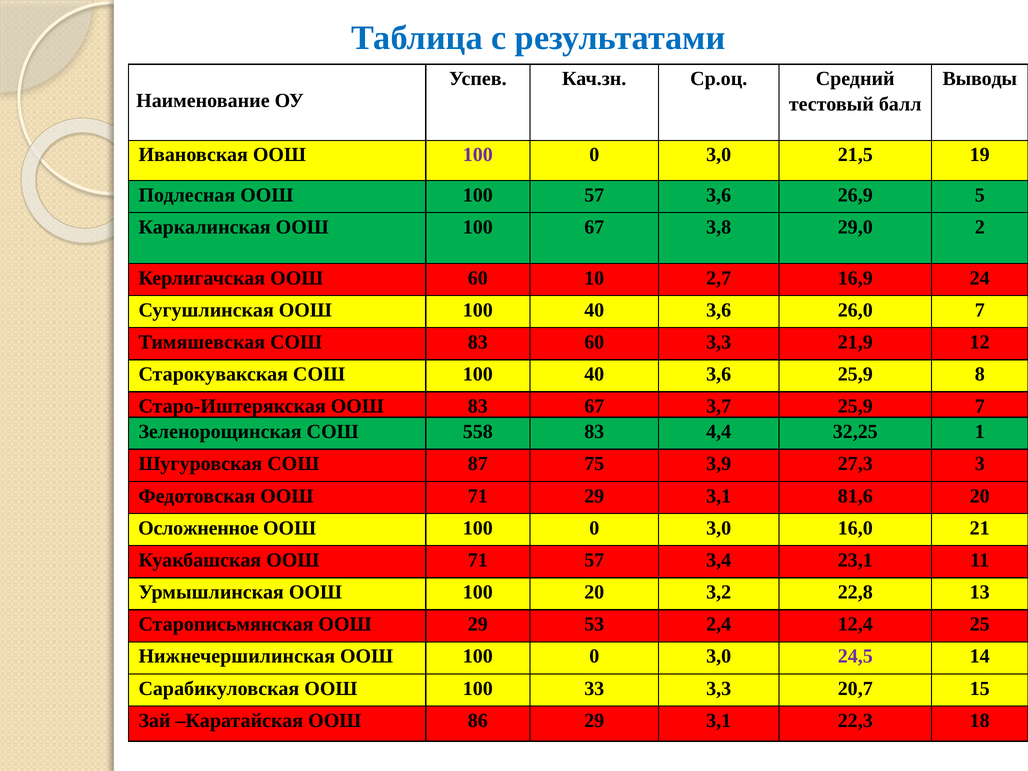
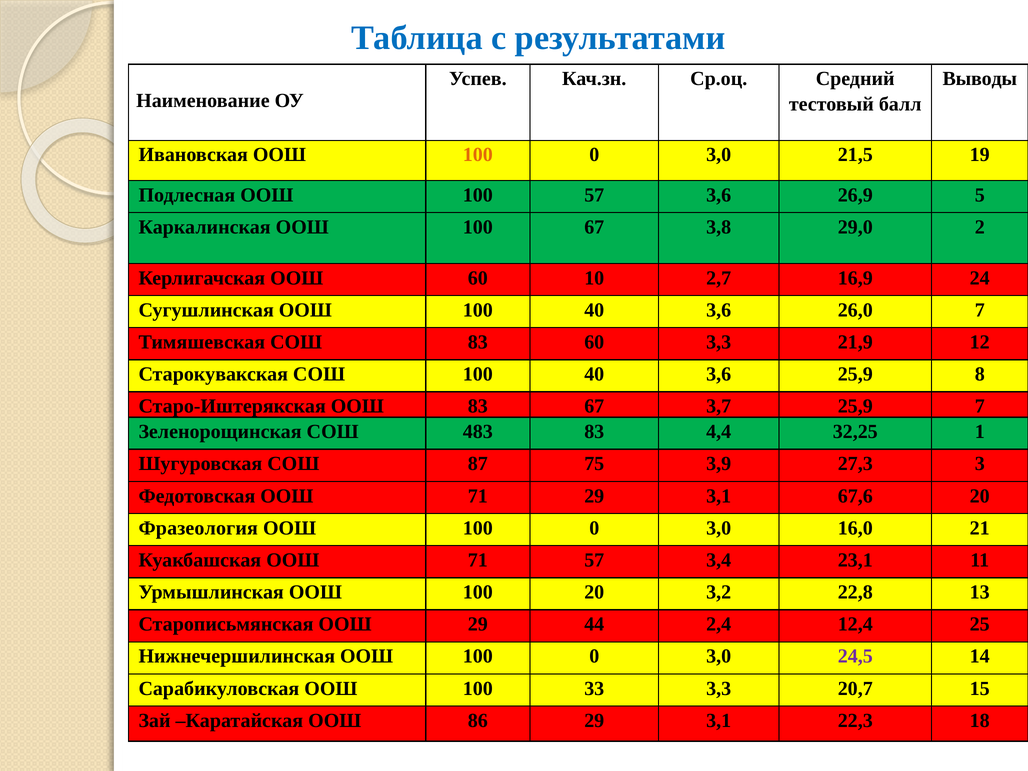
100 at (478, 155) colour: purple -> orange
558: 558 -> 483
81,6: 81,6 -> 67,6
Осложненное: Осложненное -> Фразеология
53: 53 -> 44
